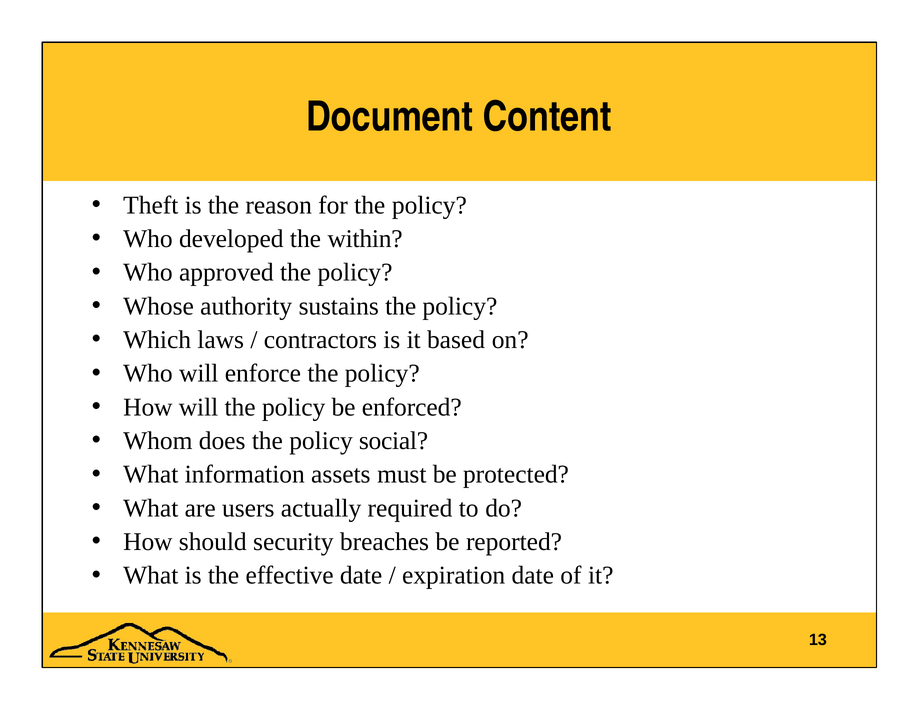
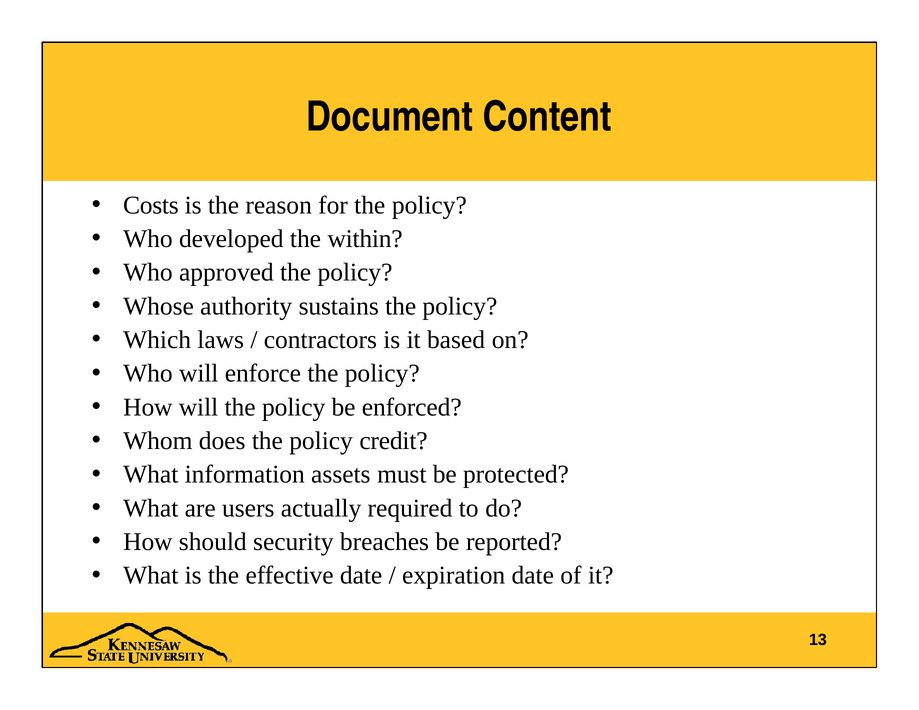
Theft: Theft -> Costs
social: social -> credit
